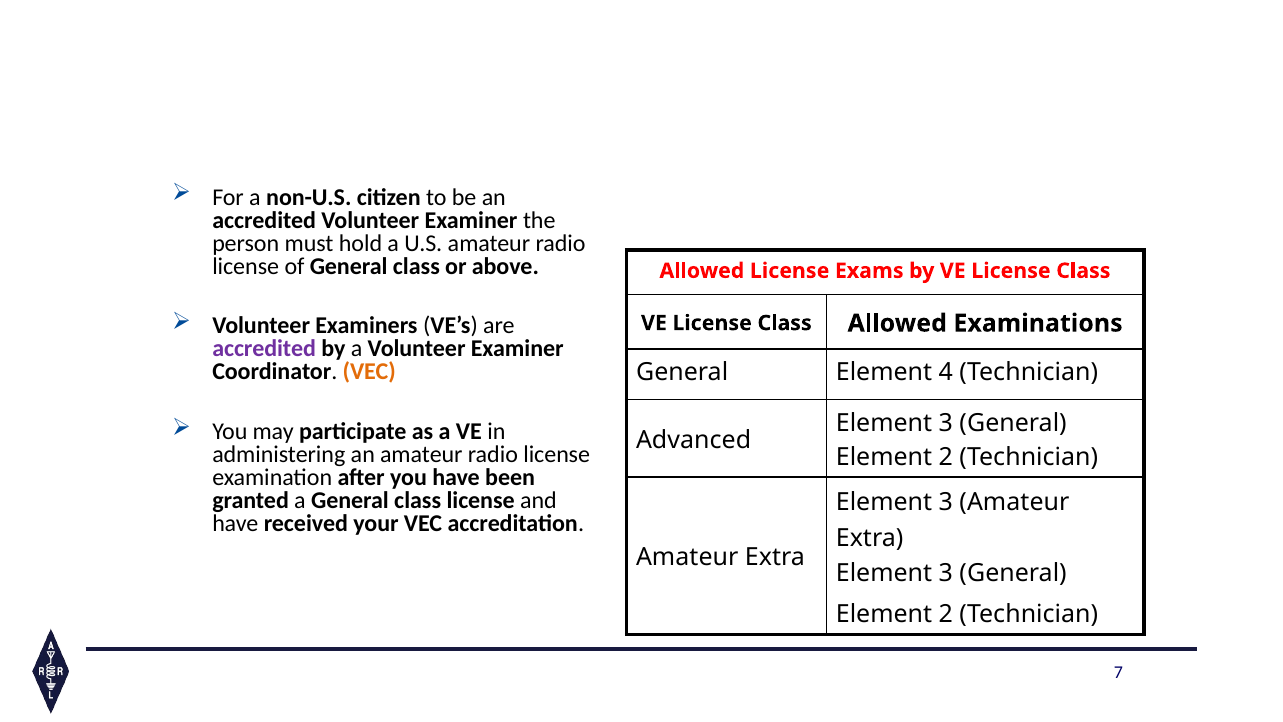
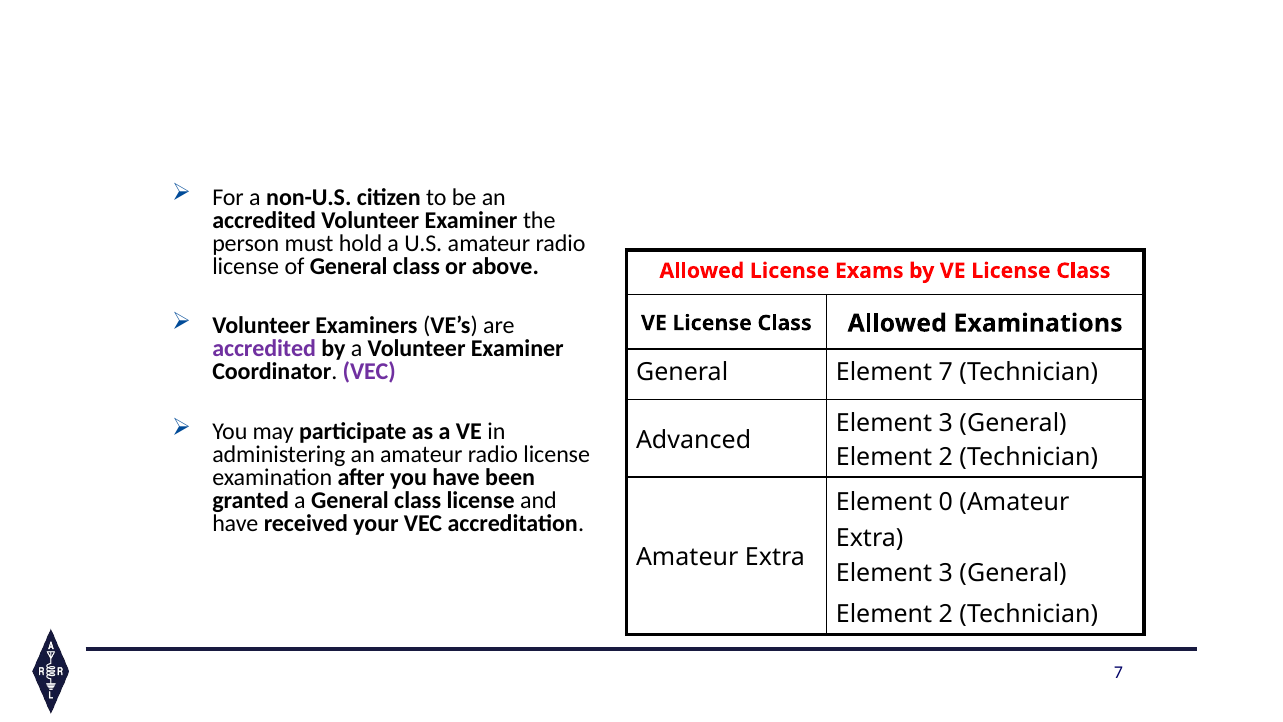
VEC at (369, 372) colour: orange -> purple
Element 4: 4 -> 7
3 at (946, 502): 3 -> 0
